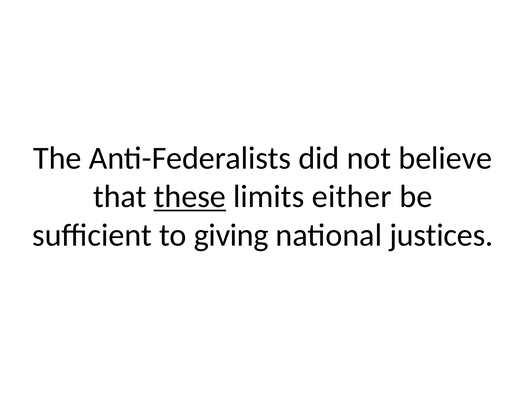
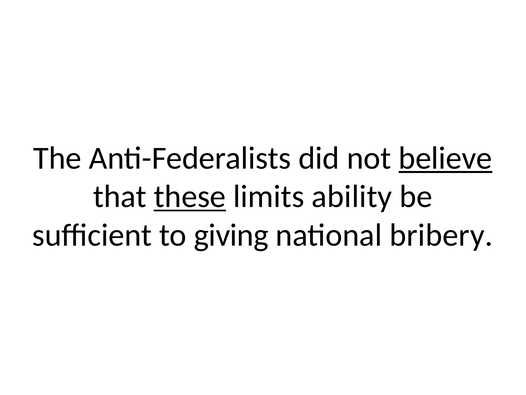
believe underline: none -> present
either: either -> ability
justices: justices -> bribery
